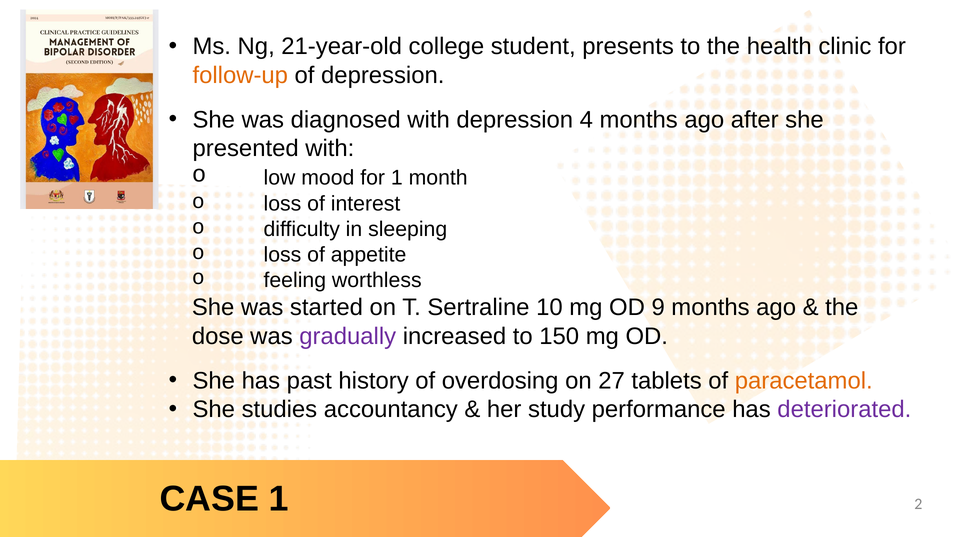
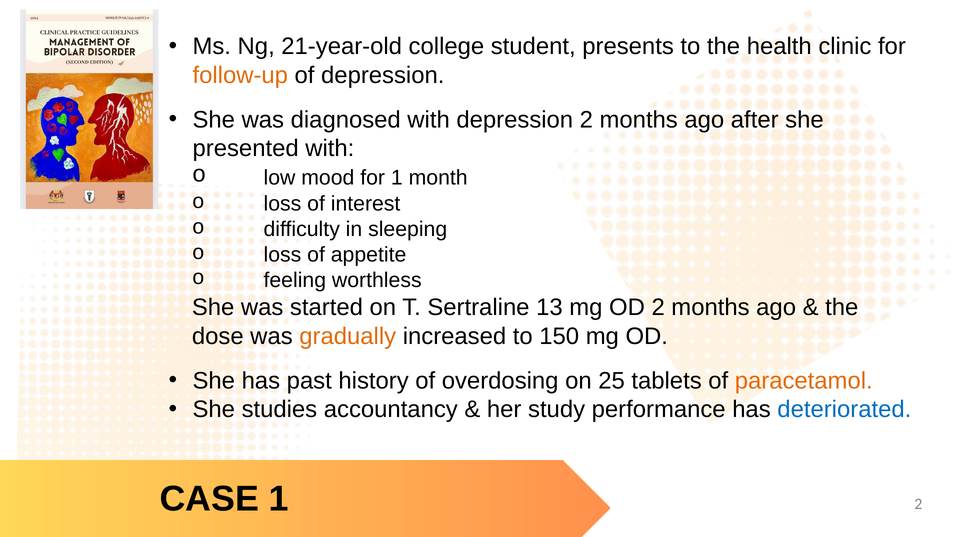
depression 4: 4 -> 2
10: 10 -> 13
OD 9: 9 -> 2
gradually colour: purple -> orange
27: 27 -> 25
deteriorated colour: purple -> blue
